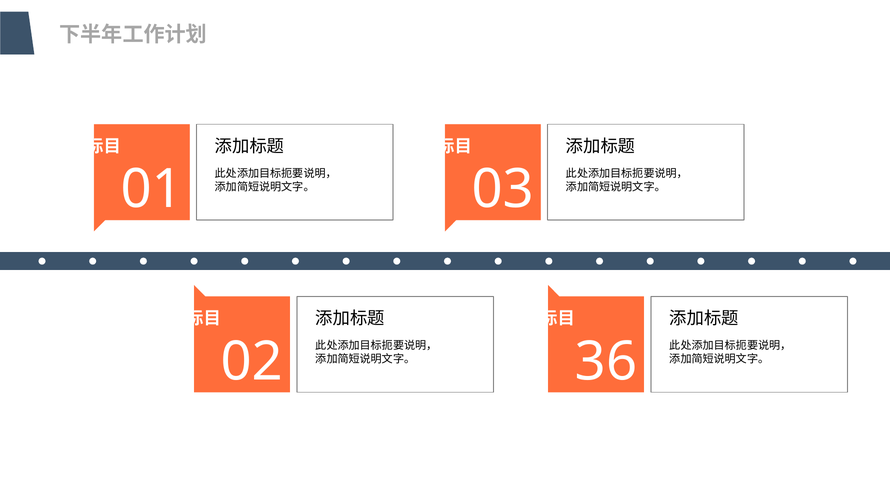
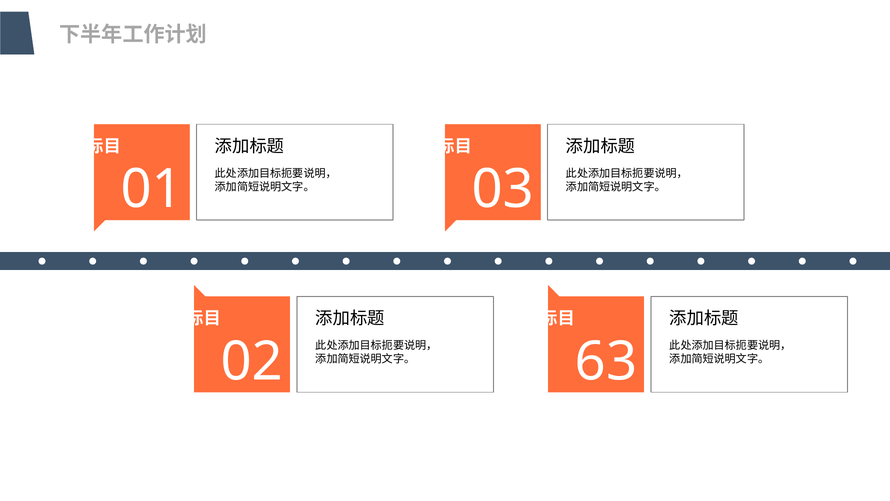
36: 36 -> 63
